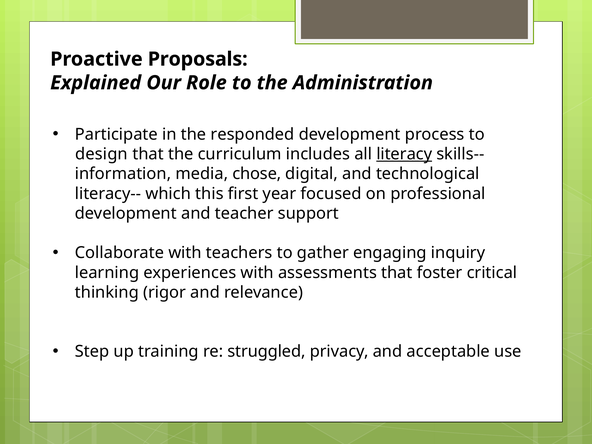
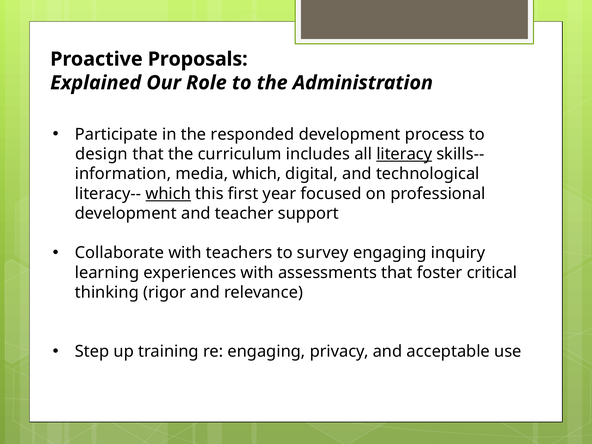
media chose: chose -> which
which at (168, 194) underline: none -> present
gather: gather -> survey
re struggled: struggled -> engaging
